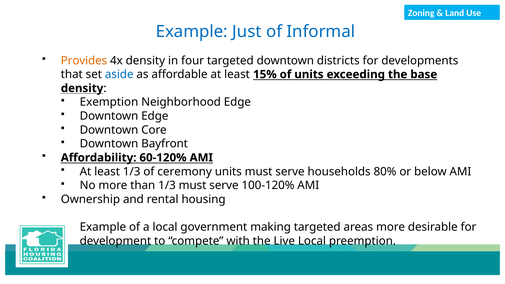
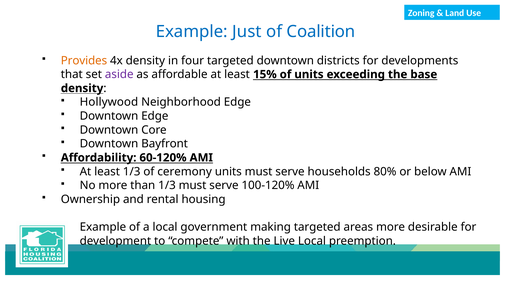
Informal: Informal -> Coalition
aside colour: blue -> purple
Exemption: Exemption -> Hollywood
